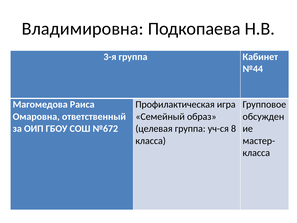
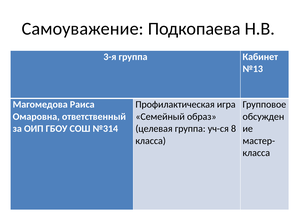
Владимировна: Владимировна -> Самоуважение
№44: №44 -> №13
№672: №672 -> №314
